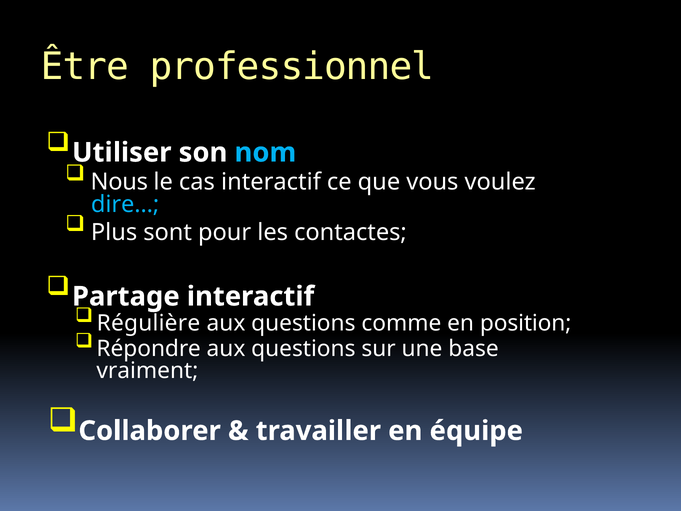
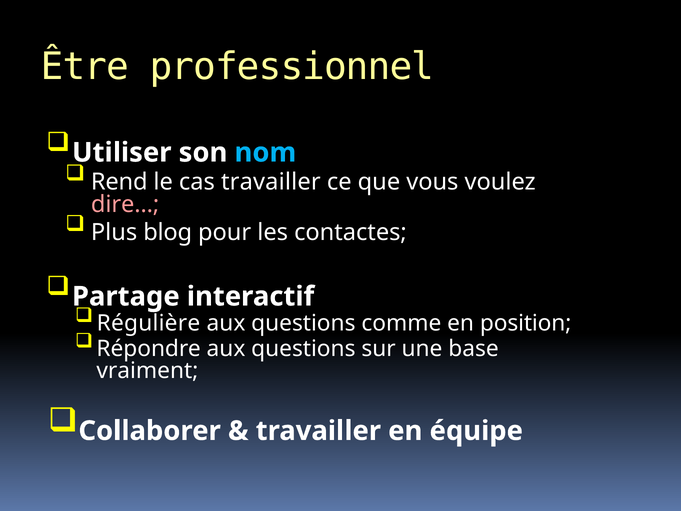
Nous: Nous -> Rend
cas interactif: interactif -> travailler
dire… colour: light blue -> pink
sont: sont -> blog
